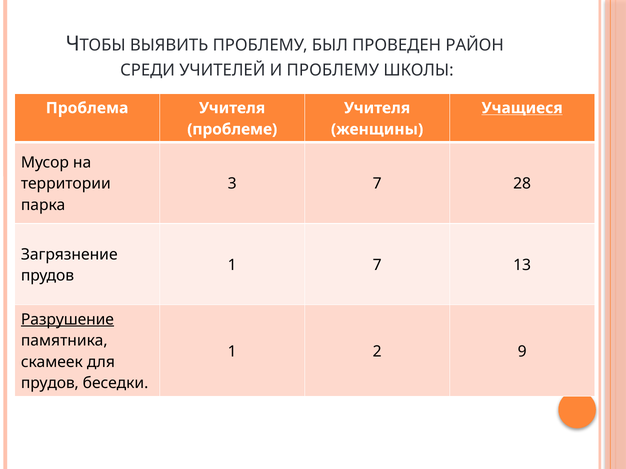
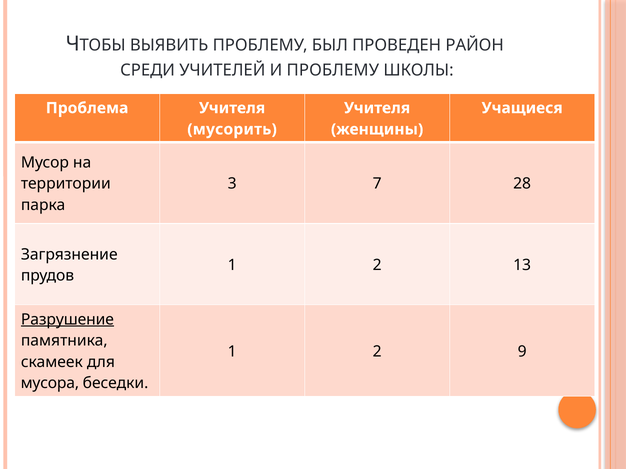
Учащиеся underline: present -> none
проблеме: проблеме -> мусорить
7 at (377, 265): 7 -> 2
прудов at (50, 384): прудов -> мусора
